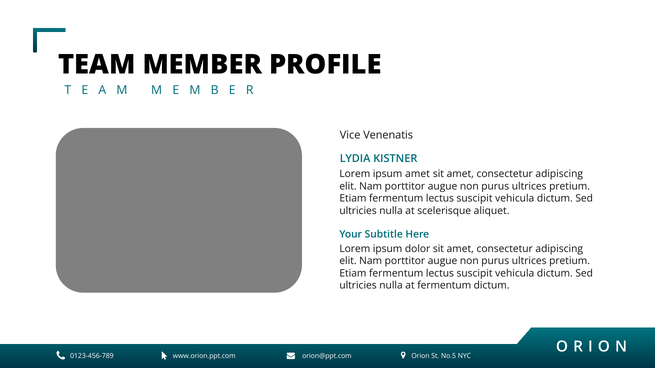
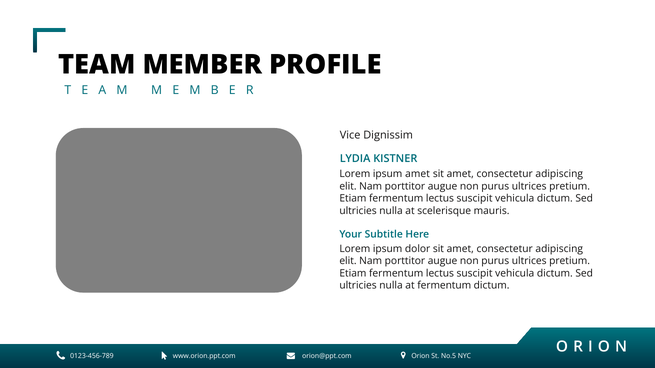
Venenatis: Venenatis -> Dignissim
aliquet: aliquet -> mauris
